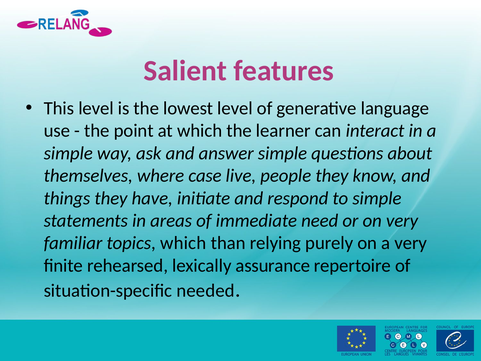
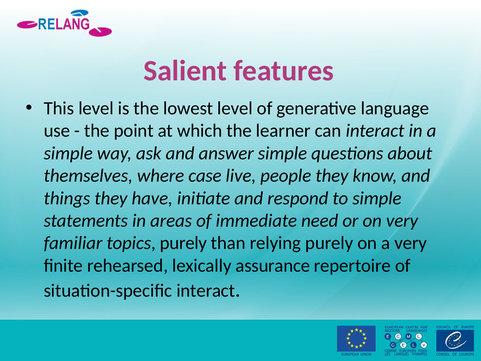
topics which: which -> purely
situation-specific needed: needed -> interact
